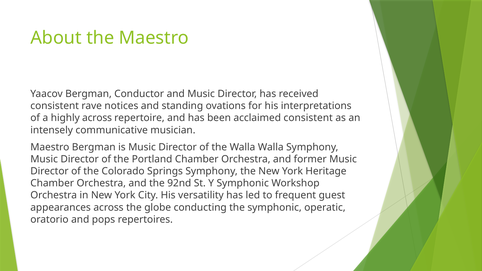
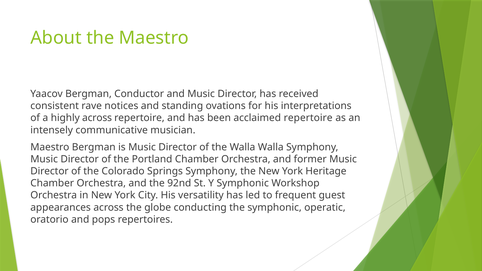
acclaimed consistent: consistent -> repertoire
